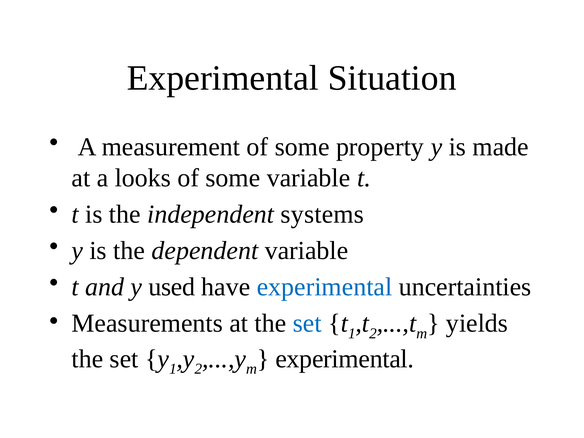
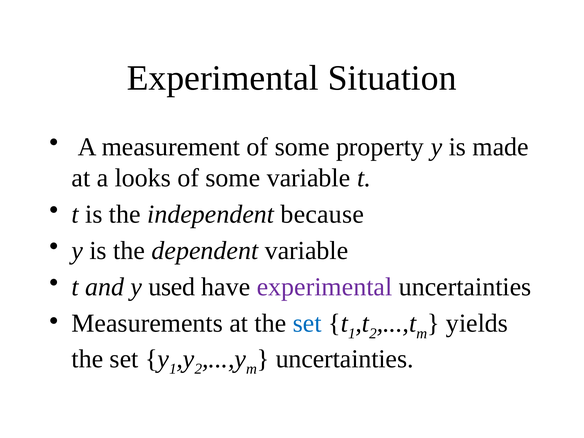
systems: systems -> because
experimental at (325, 287) colour: blue -> purple
experimental at (345, 359): experimental -> uncertainties
